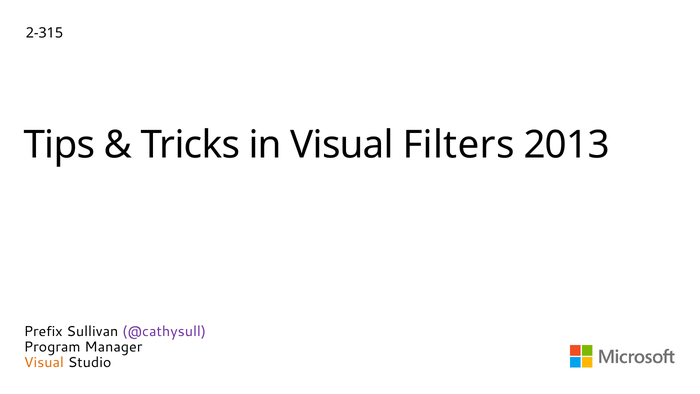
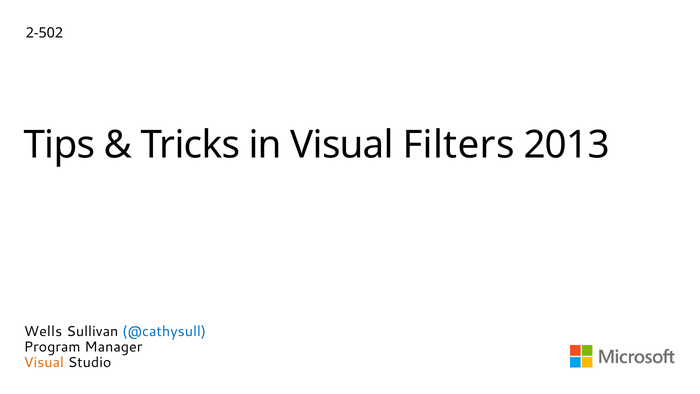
2-315: 2-315 -> 2-502
Prefix: Prefix -> Wells
@cathysull colour: purple -> blue
